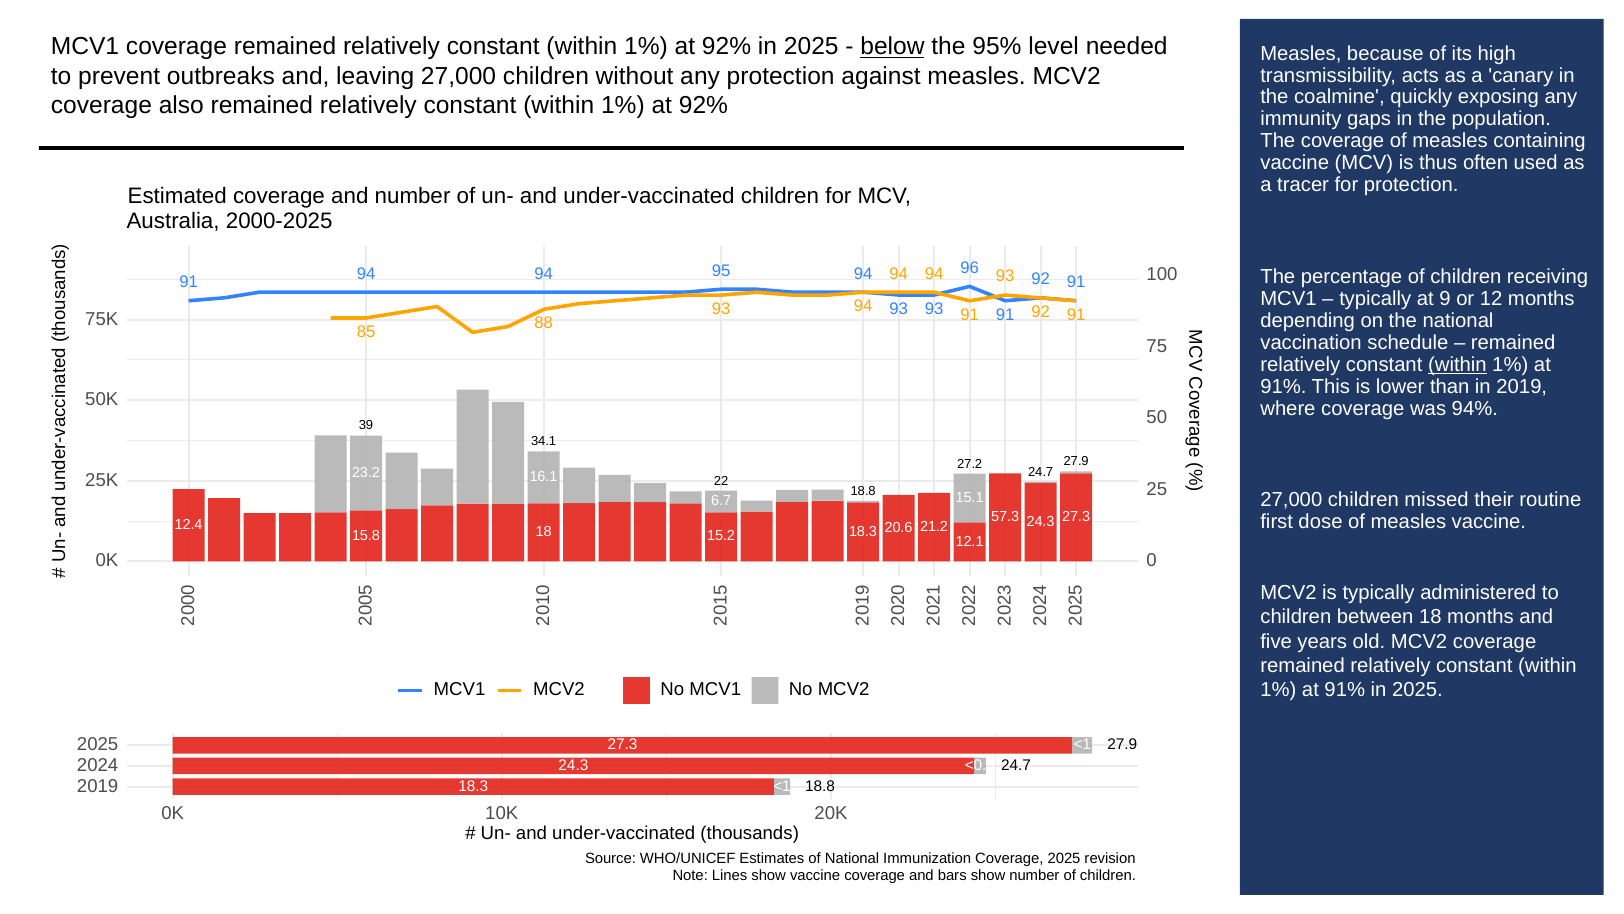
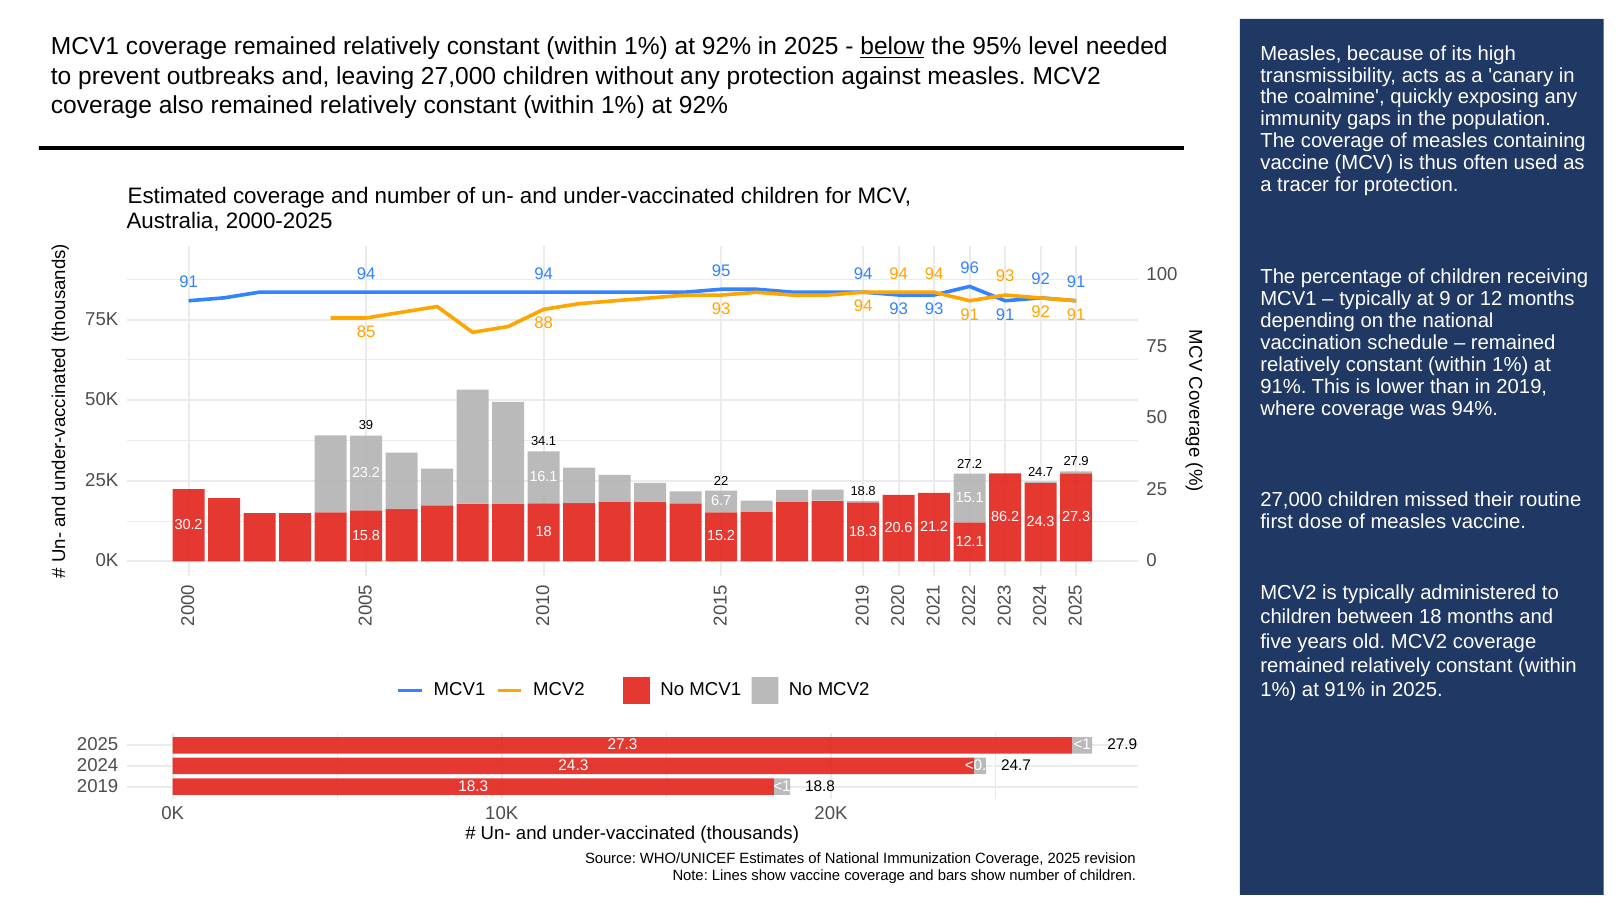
within at (1457, 364) underline: present -> none
57.3: 57.3 -> 86.2
12.4: 12.4 -> 30.2
